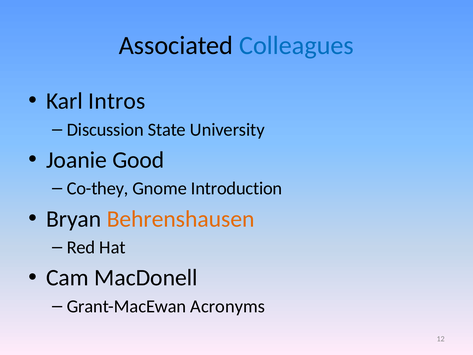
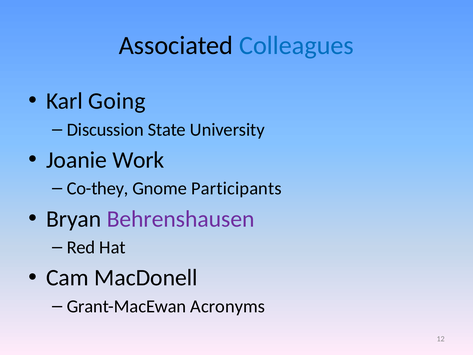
Intros: Intros -> Going
Good: Good -> Work
Introduction: Introduction -> Participants
Behrenshausen colour: orange -> purple
